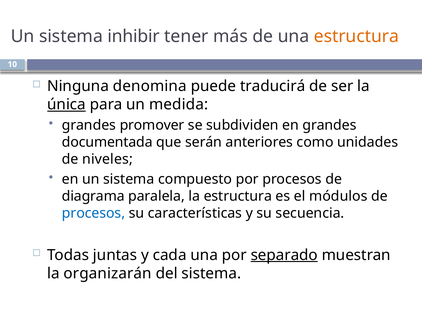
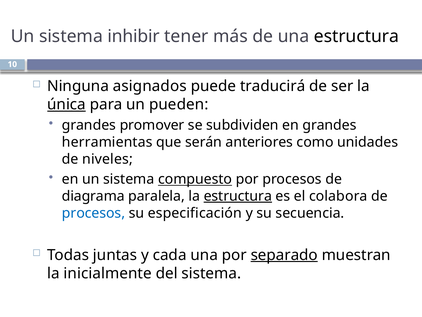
estructura at (356, 36) colour: orange -> black
denomina: denomina -> asignados
medida: medida -> pueden
documentada: documentada -> herramientas
compuesto underline: none -> present
estructura at (238, 196) underline: none -> present
módulos: módulos -> colabora
características: características -> especificación
organizarán: organizarán -> inicialmente
